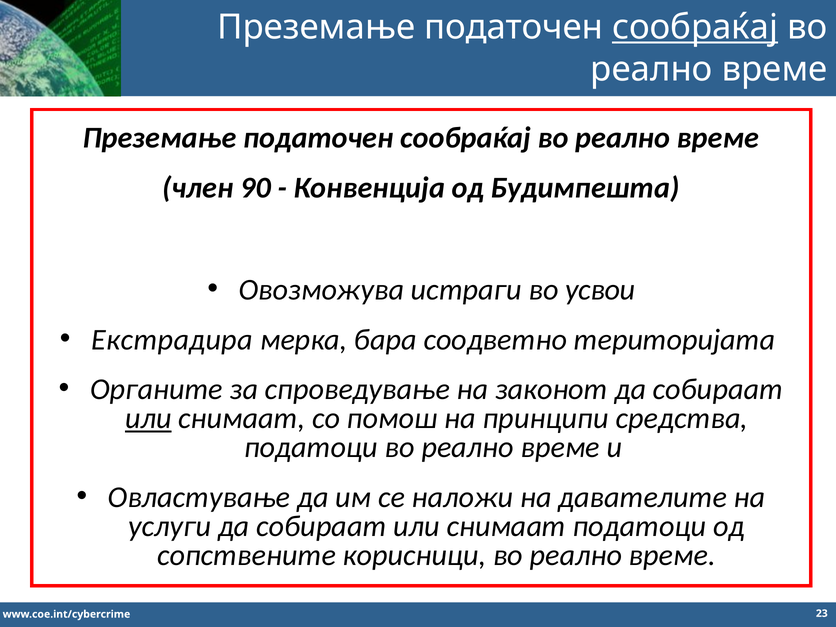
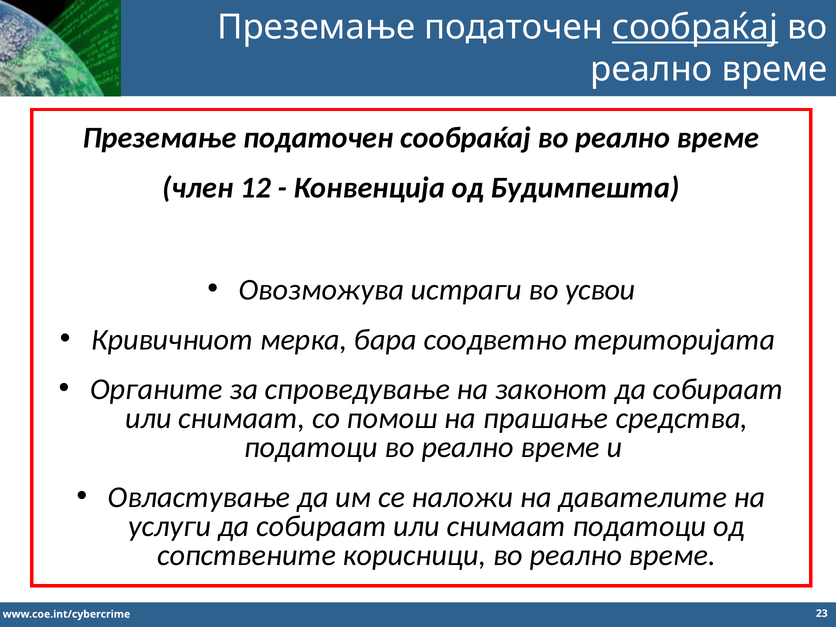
90: 90 -> 12
Екстрадира: Екстрадира -> Кривичниот
или at (148, 418) underline: present -> none
принципи: принципи -> прашање
